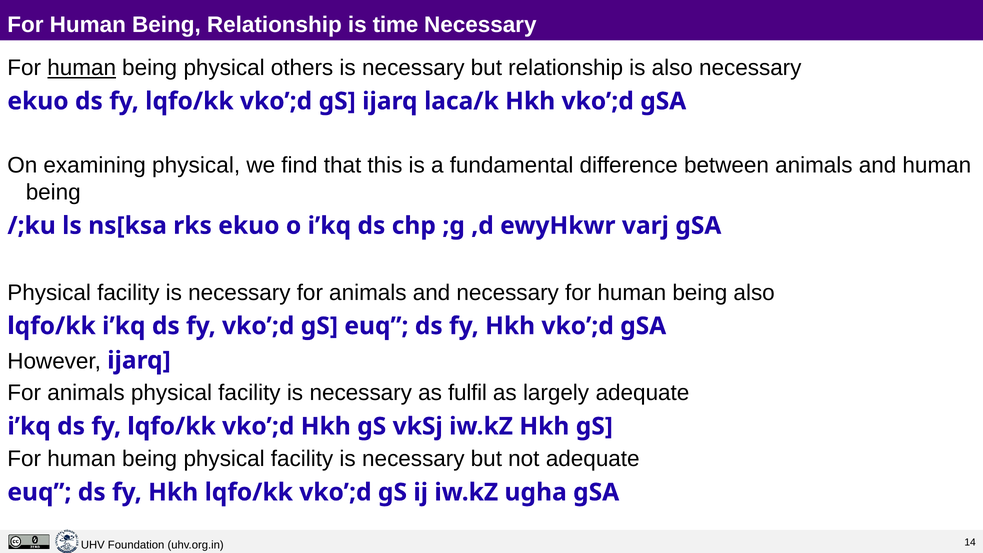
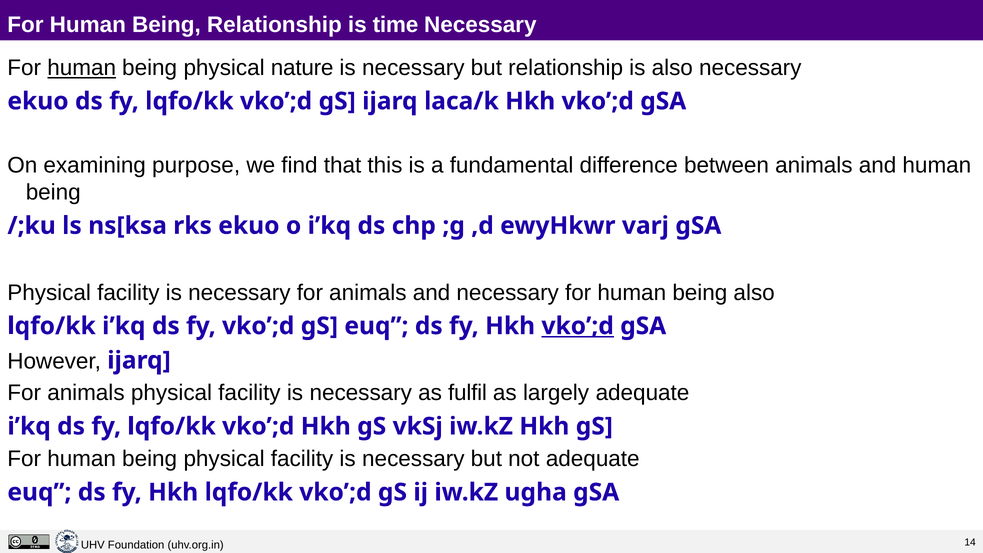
others: others -> nature
examining physical: physical -> purpose
vko’;d at (578, 326) underline: none -> present
